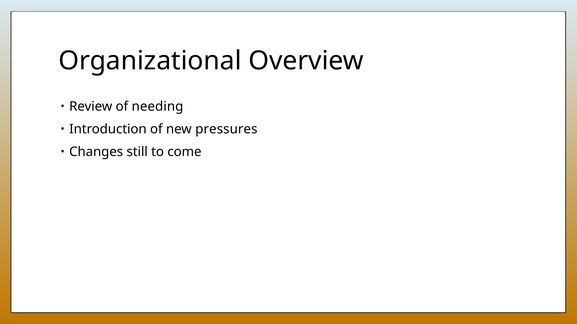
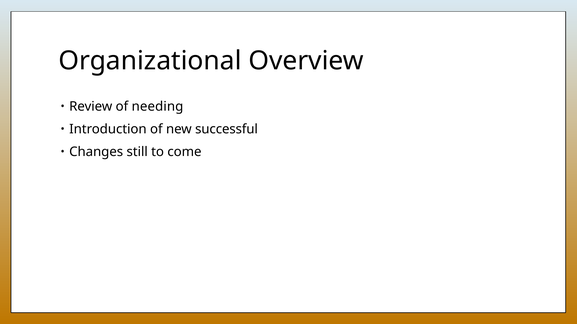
pressures: pressures -> successful
